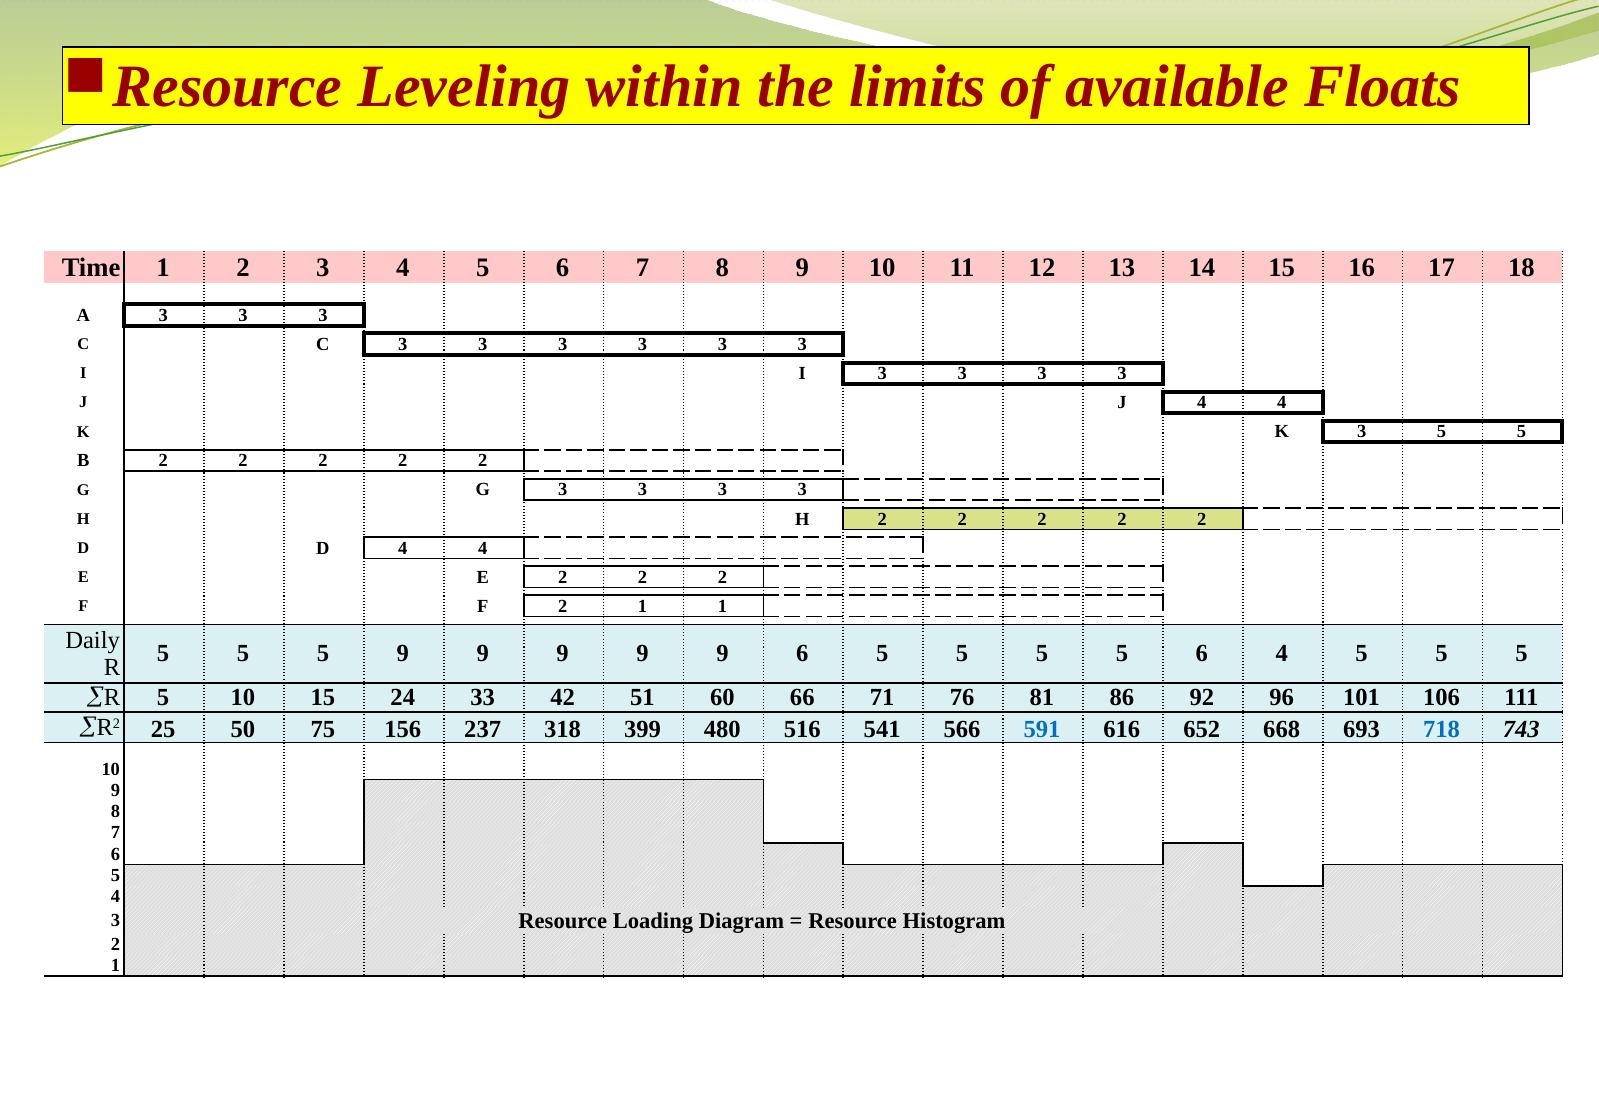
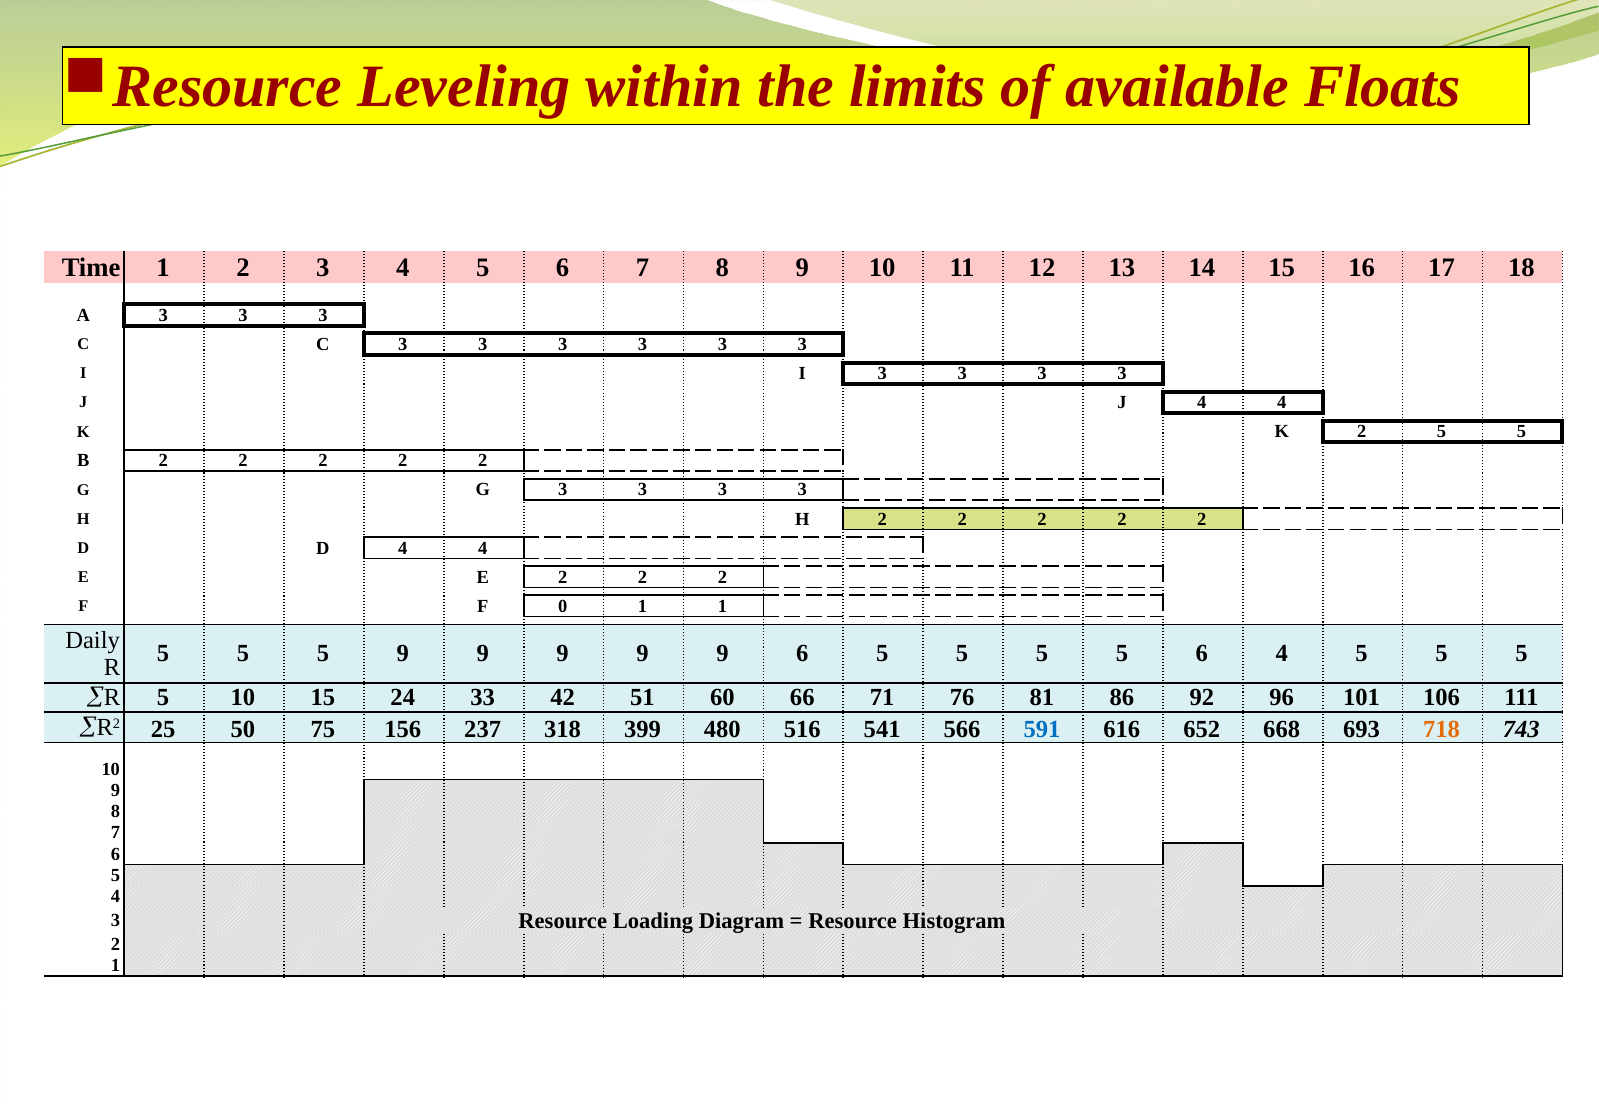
K 3: 3 -> 2
F 2: 2 -> 0
718 colour: blue -> orange
